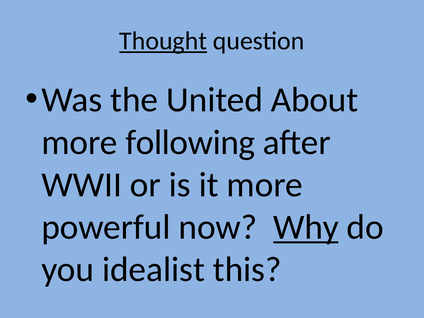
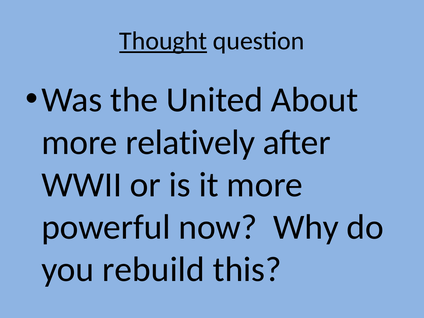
following: following -> relatively
Why underline: present -> none
idealist: idealist -> rebuild
